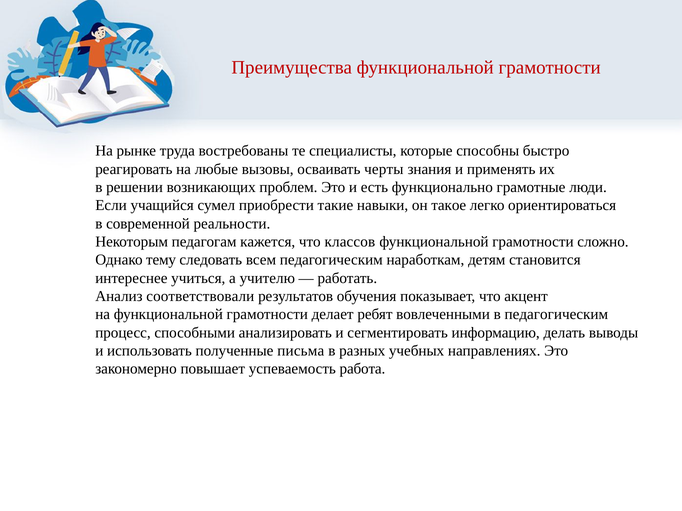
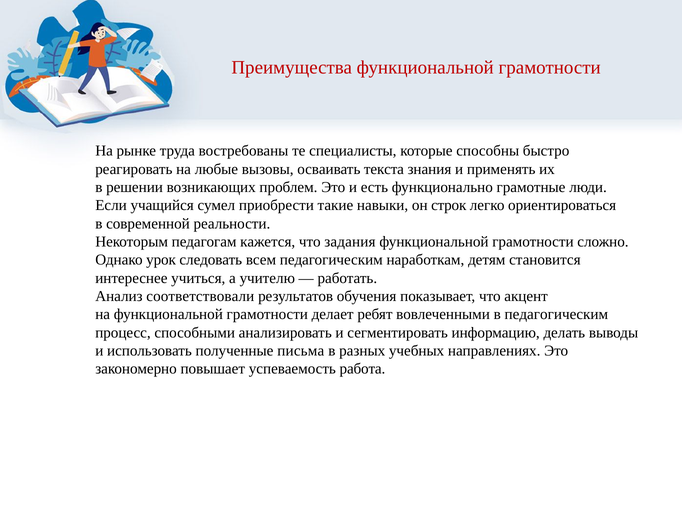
черты: черты -> текста
такое: такое -> строк
классов: классов -> задания
тему: тему -> урок
